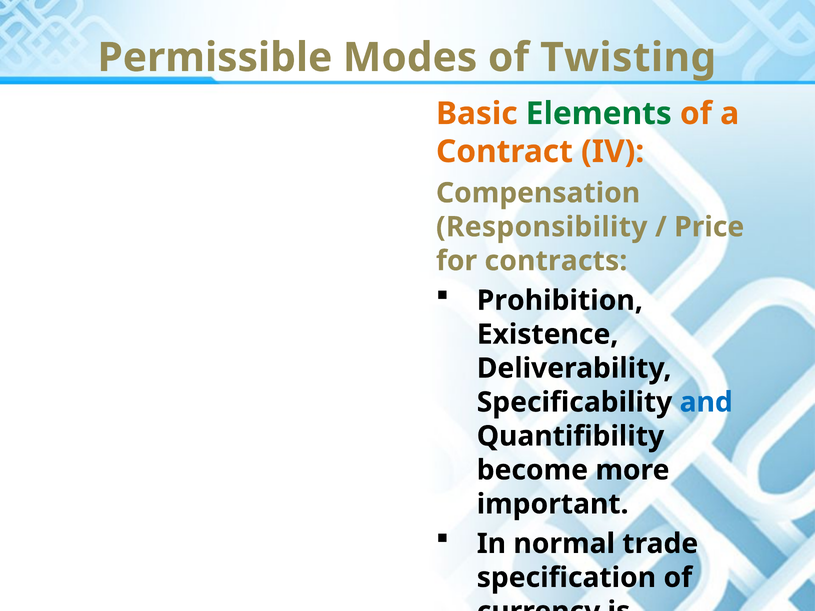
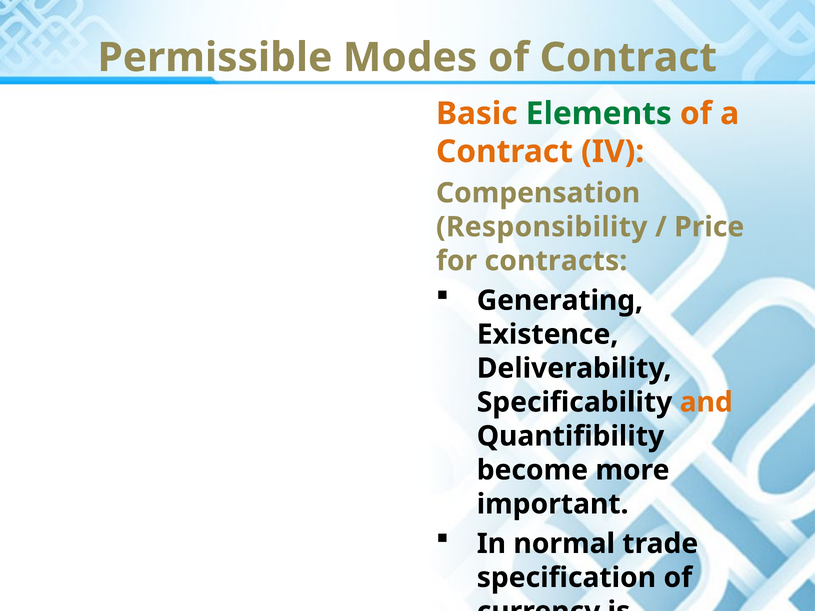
of Twisting: Twisting -> Contract
Prohibition: Prohibition -> Generating
and colour: blue -> orange
